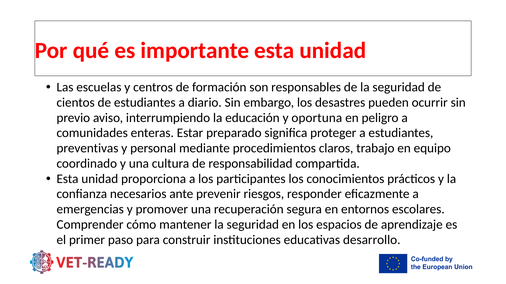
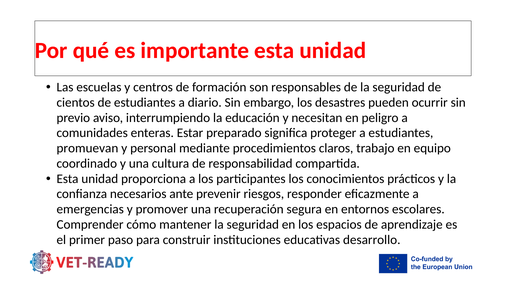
oportuna: oportuna -> necesitan
preventivas: preventivas -> promuevan
